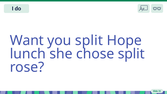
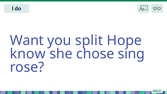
lunch: lunch -> know
chose split: split -> sing
